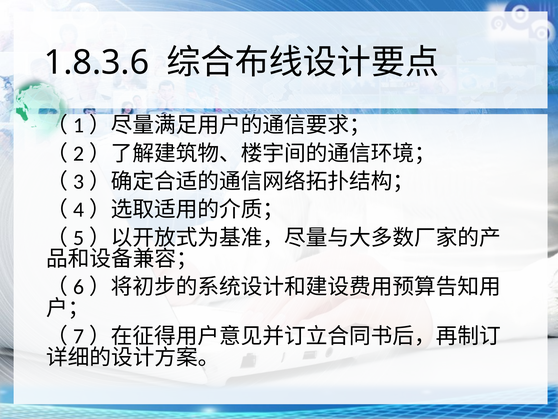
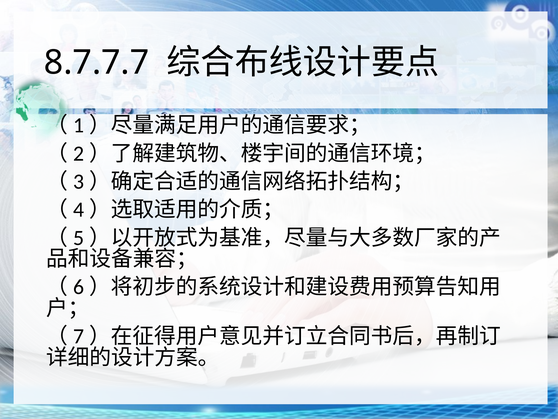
1.8.3.6: 1.8.3.6 -> 8.7.7.7
